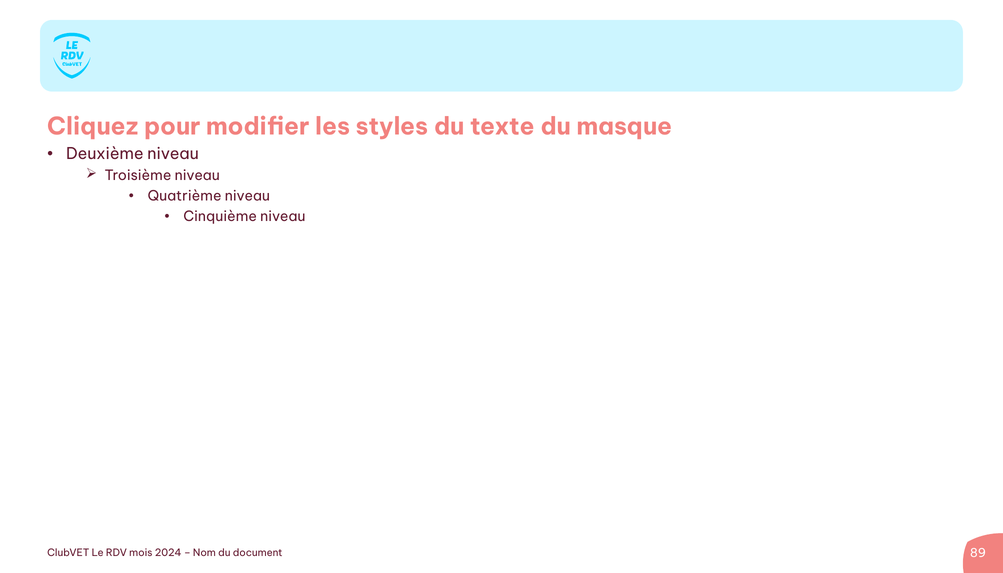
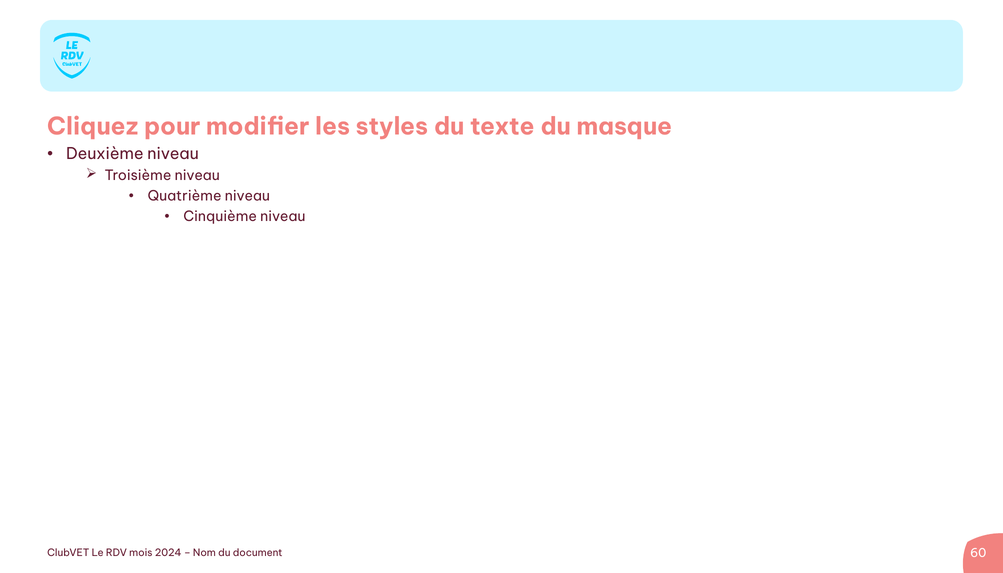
89: 89 -> 60
